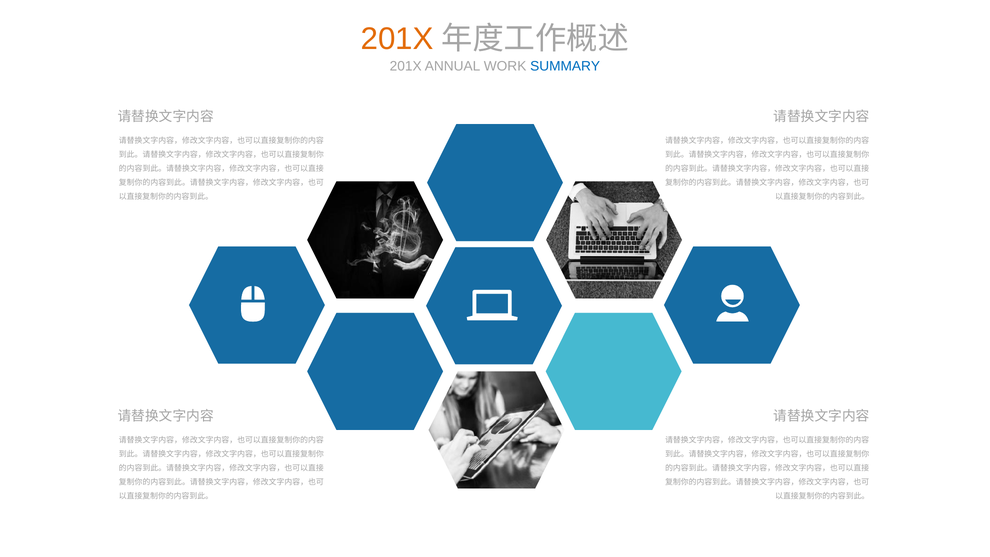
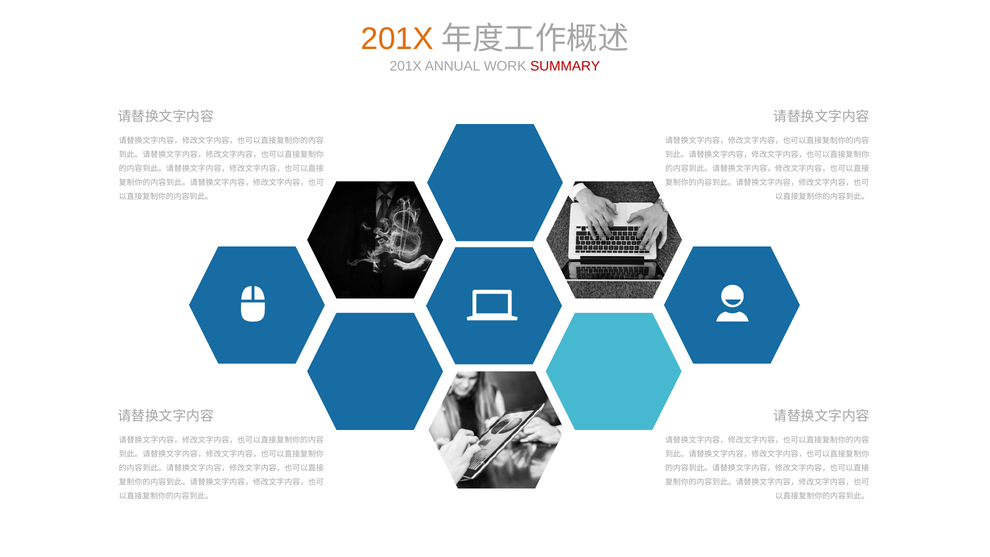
SUMMARY colour: blue -> red
